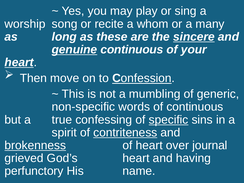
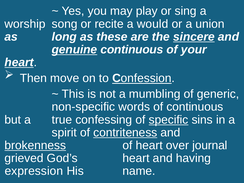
whom: whom -> would
many: many -> union
perfunctory: perfunctory -> expression
